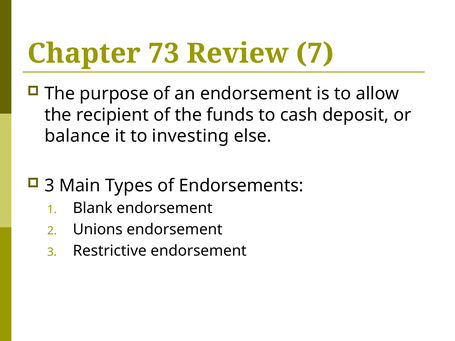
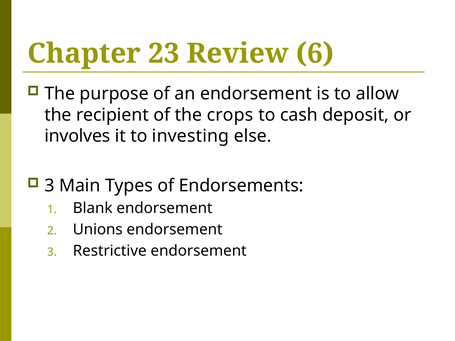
73: 73 -> 23
7: 7 -> 6
funds: funds -> crops
balance: balance -> involves
